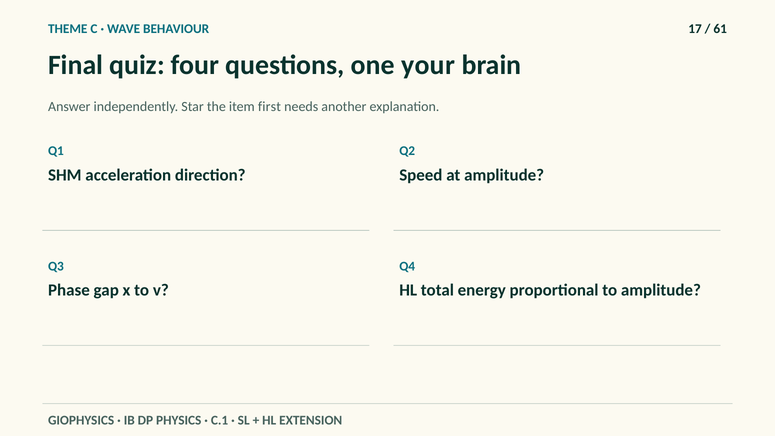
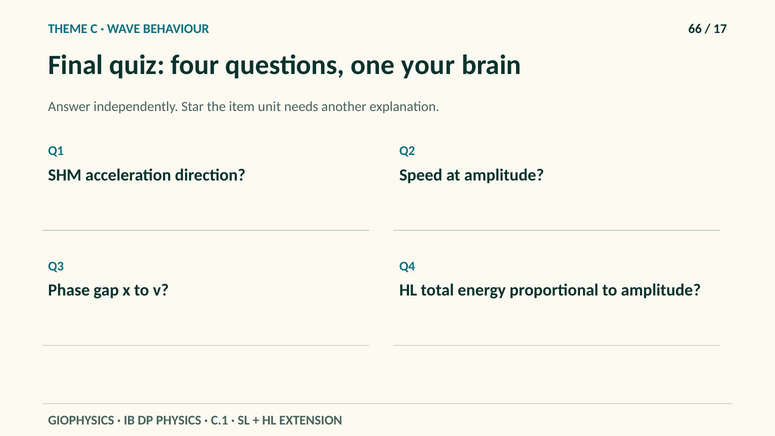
17: 17 -> 66
61: 61 -> 17
first: first -> unit
